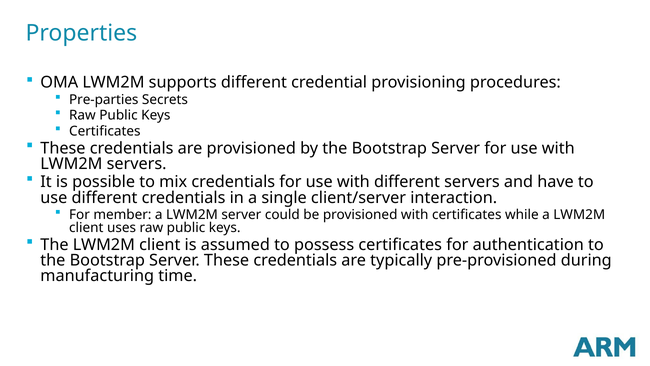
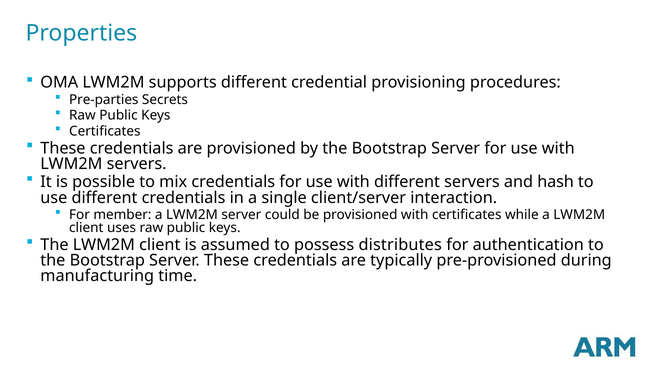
have: have -> hash
possess certificates: certificates -> distributes
